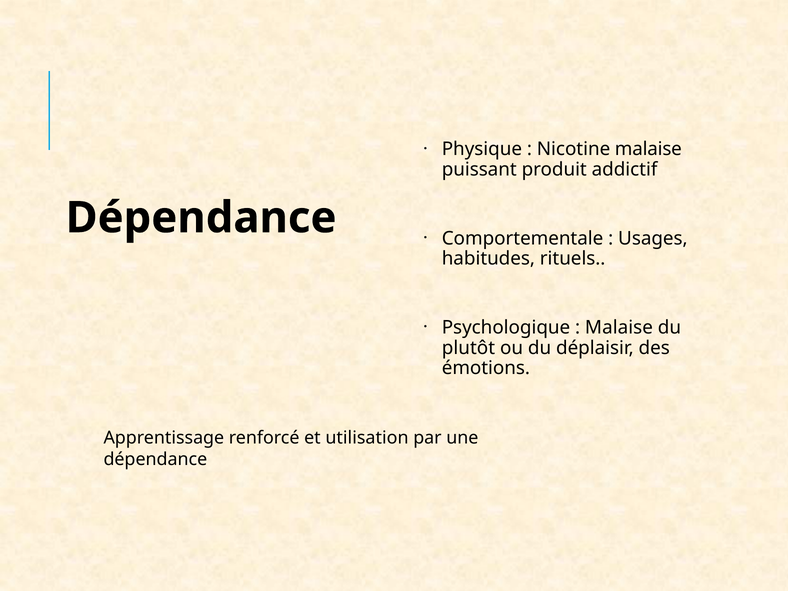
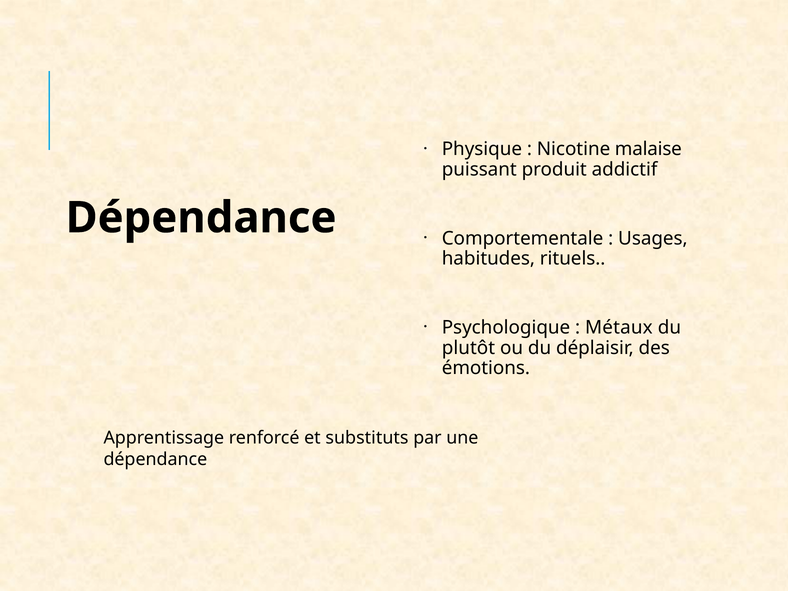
Malaise at (619, 328): Malaise -> Métaux
utilisation: utilisation -> substituts
